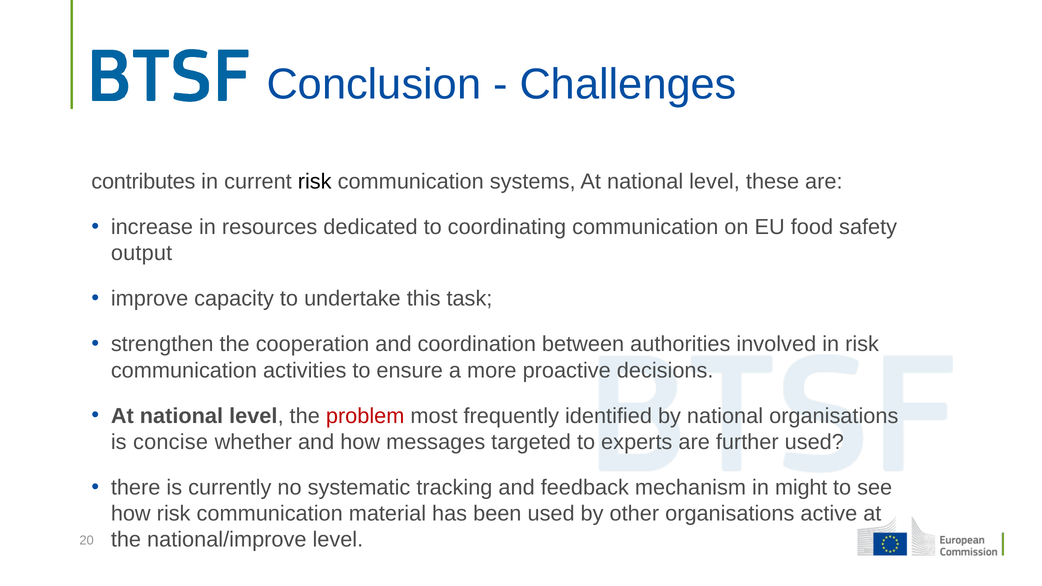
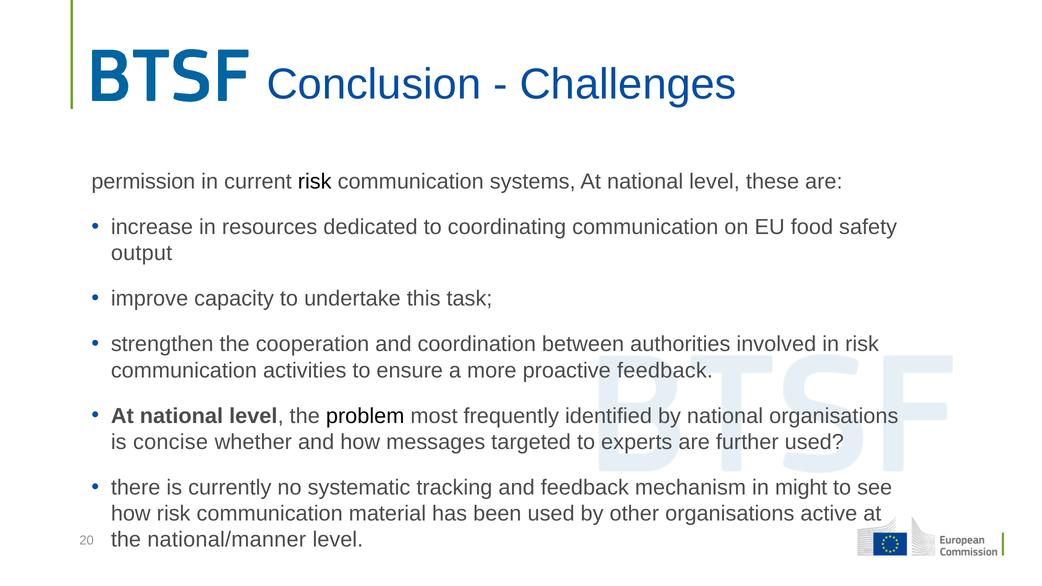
contributes: contributes -> permission
proactive decisions: decisions -> feedback
problem colour: red -> black
national/improve: national/improve -> national/manner
